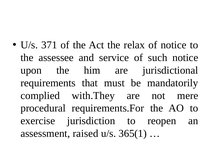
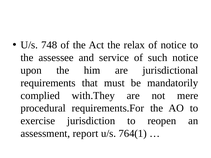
371: 371 -> 748
raised: raised -> report
365(1: 365(1 -> 764(1
